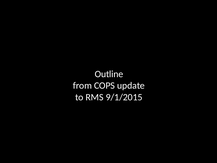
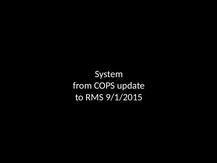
Outline: Outline -> System
